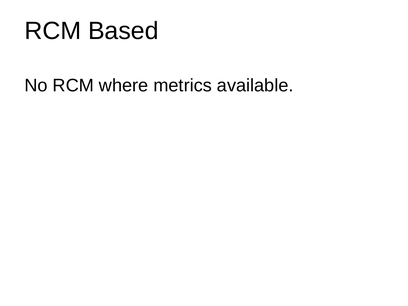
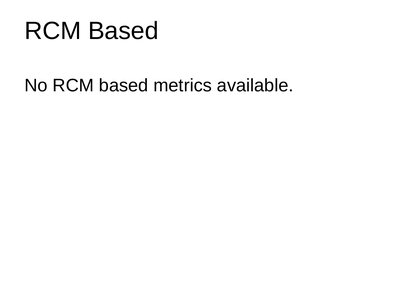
No RCM where: where -> based
